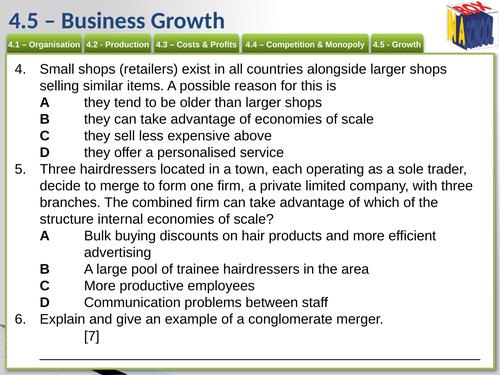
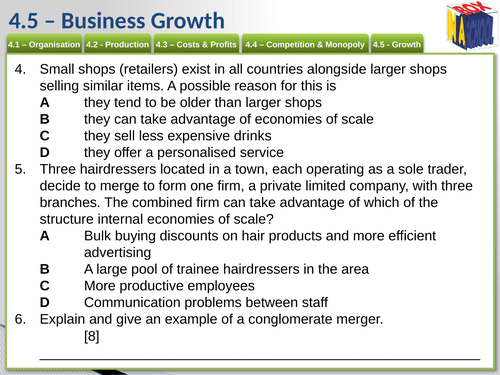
above: above -> drinks
7: 7 -> 8
